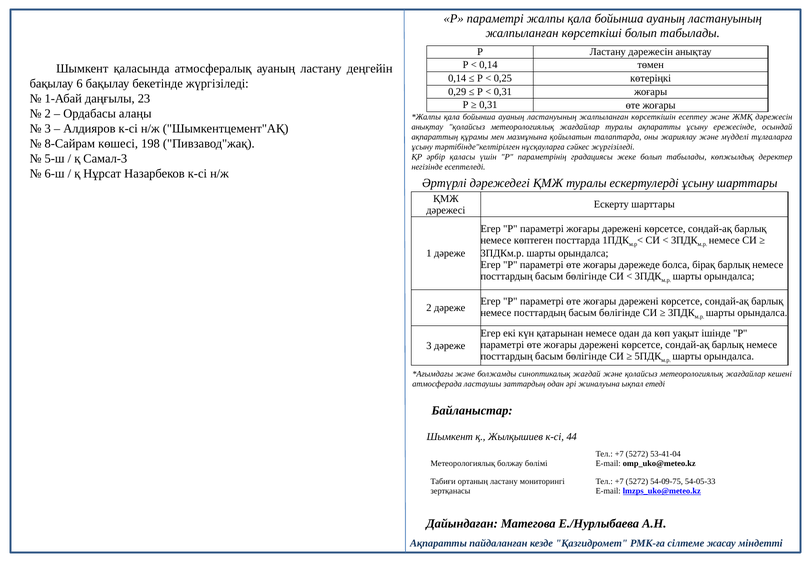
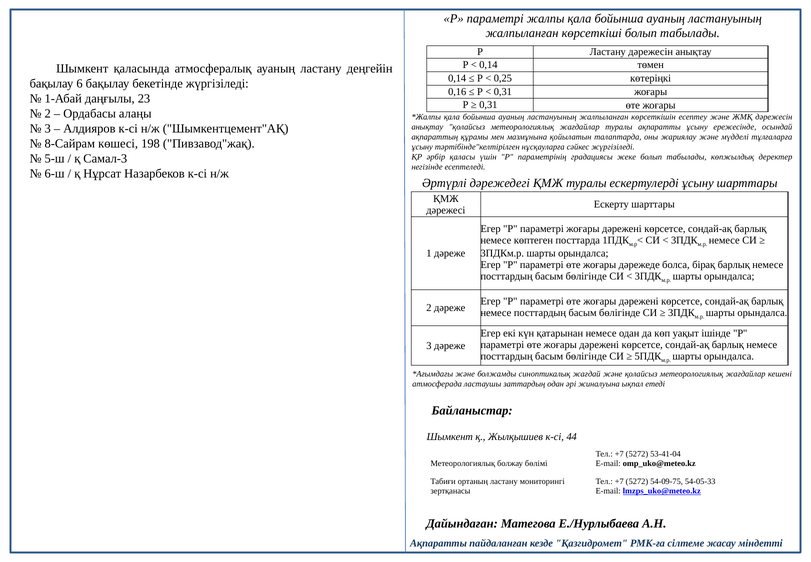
0,29: 0,29 -> 0,16
